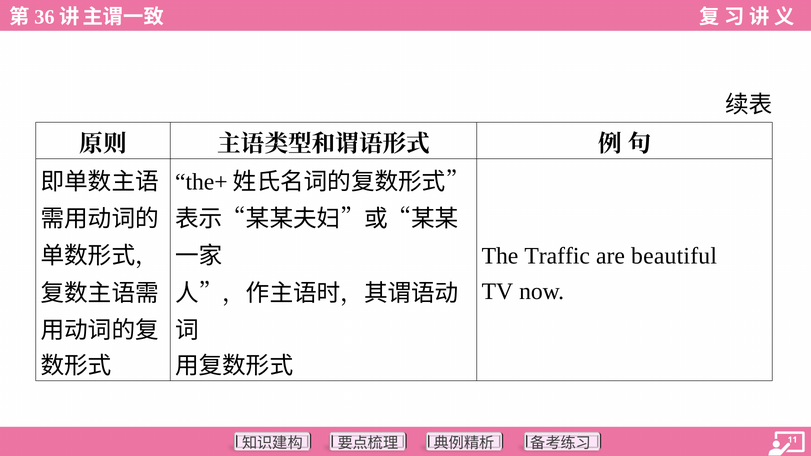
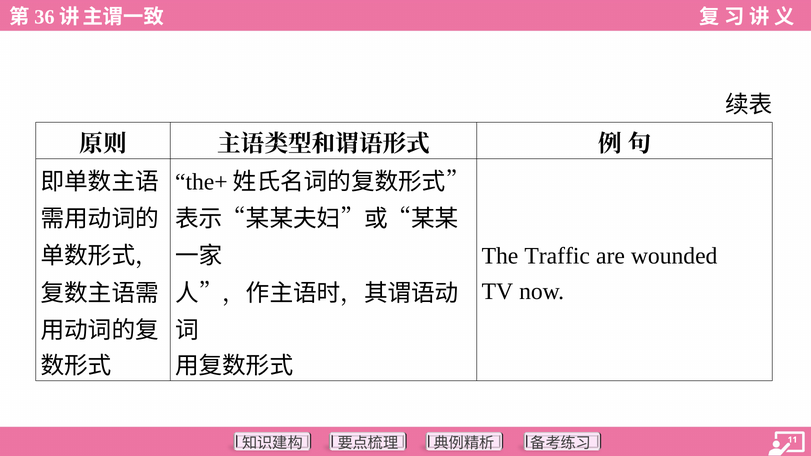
beautiful: beautiful -> wounded
